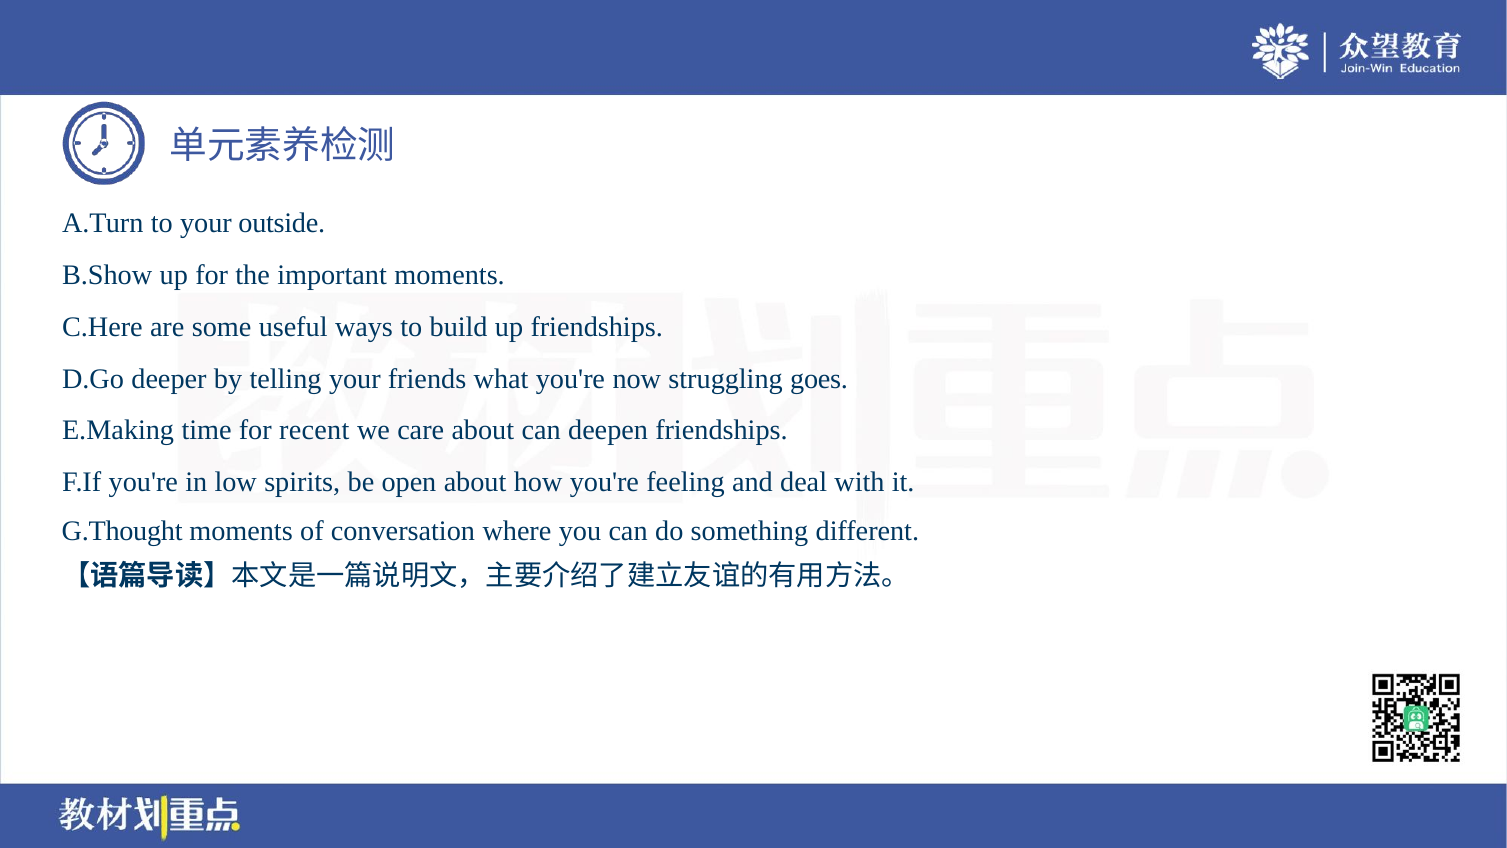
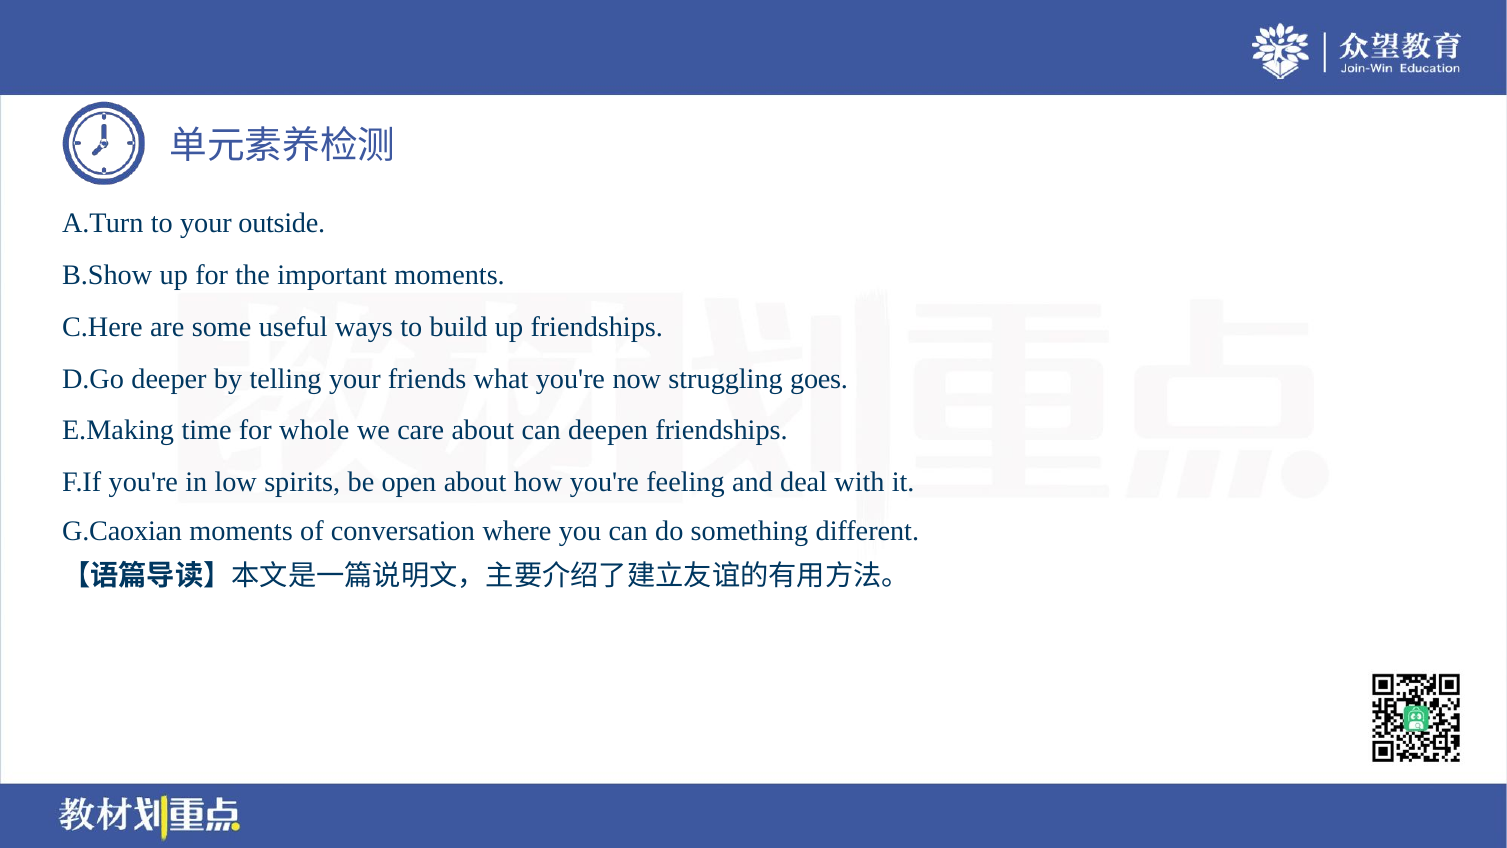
recent: recent -> whole
G.Thought: G.Thought -> G.Caoxian
